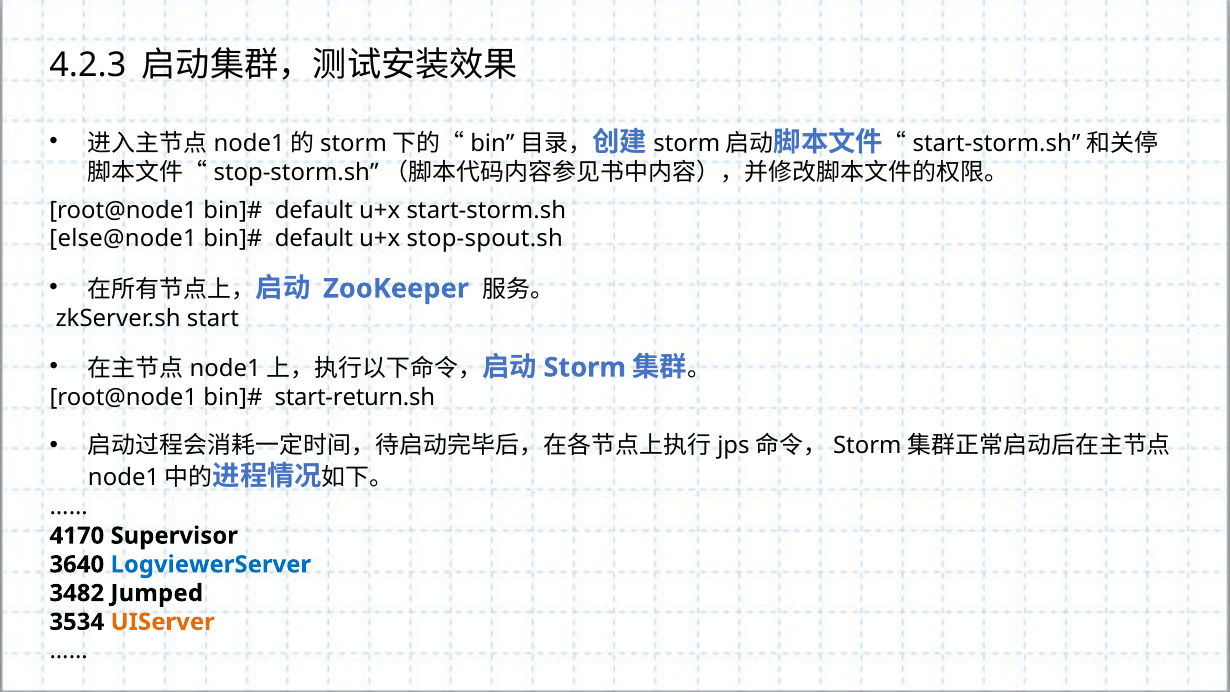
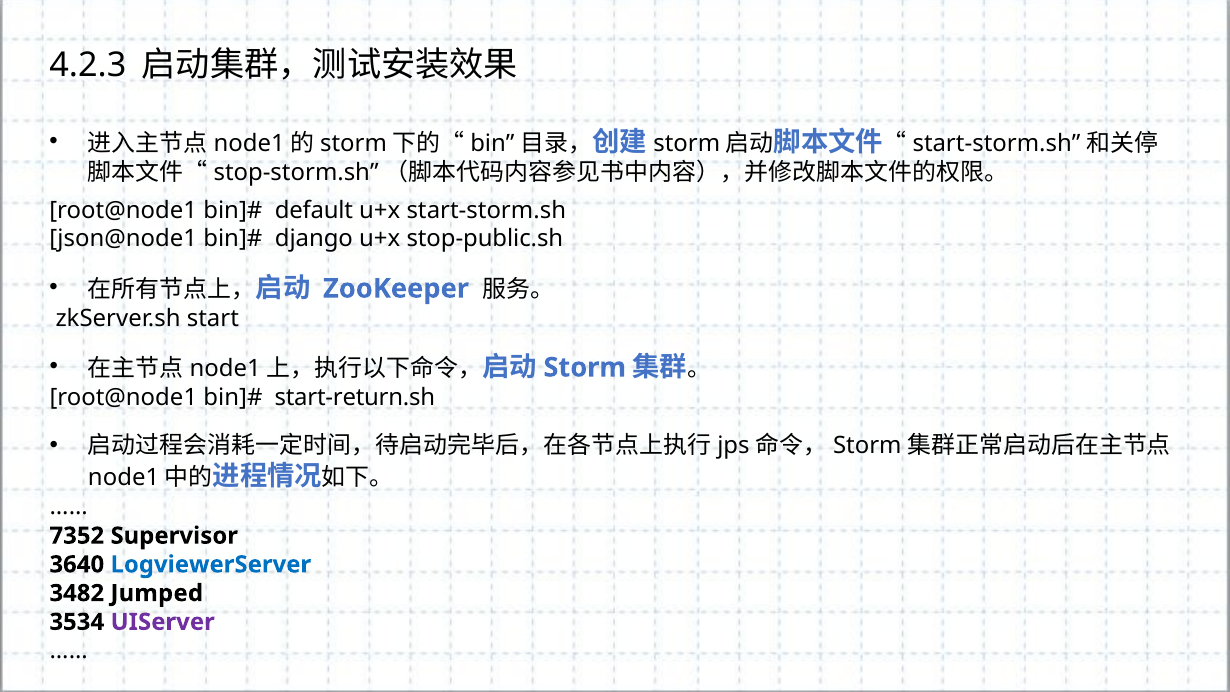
else@node1: else@node1 -> json@node1
default at (314, 239): default -> django
stop-spout.sh: stop-spout.sh -> stop-public.sh
4170: 4170 -> 7352
UIServer colour: orange -> purple
